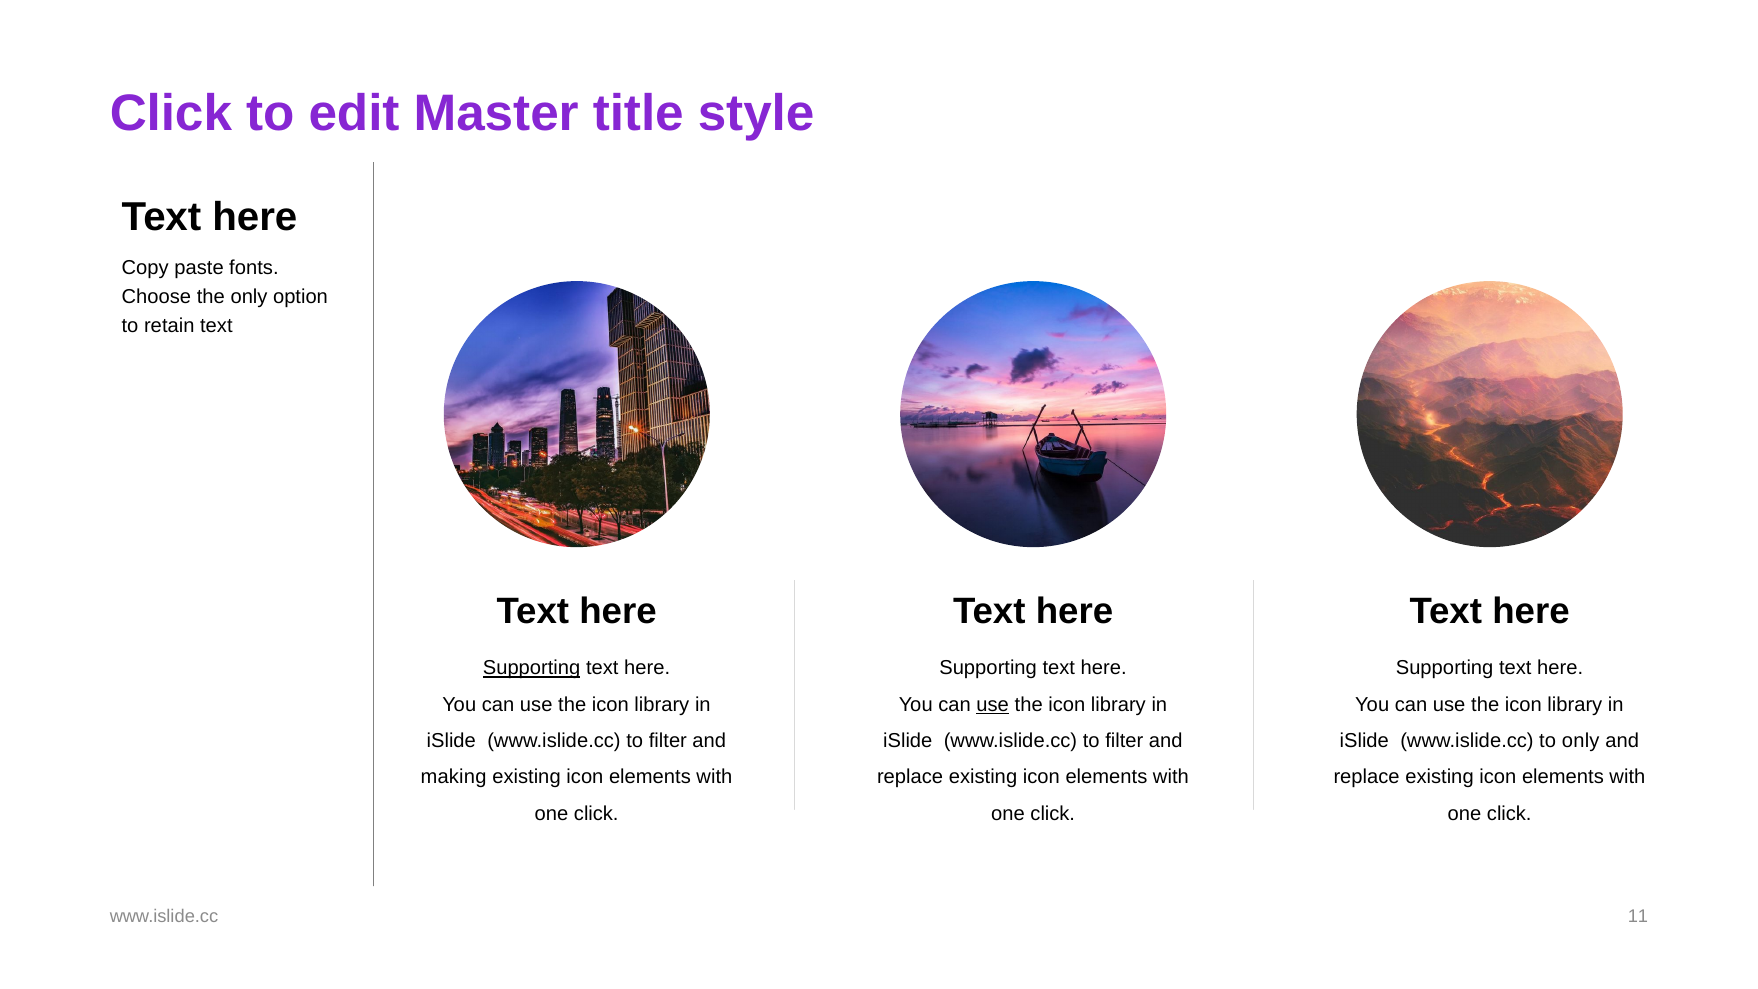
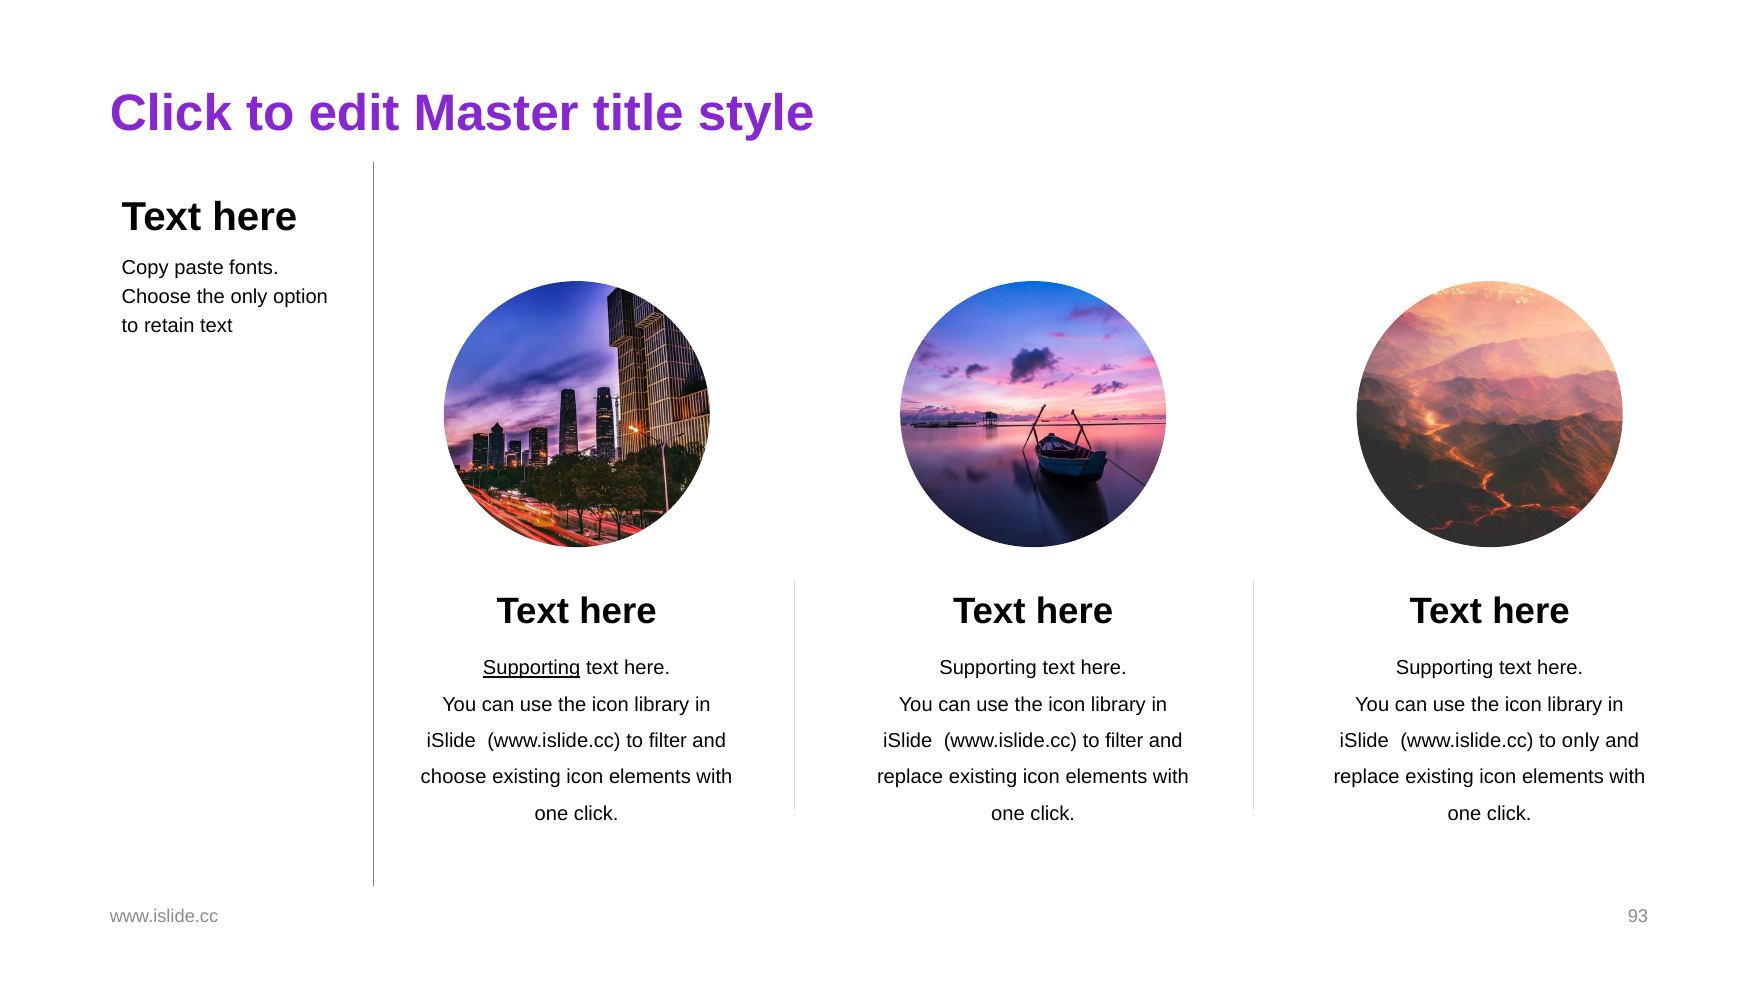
use at (993, 705) underline: present -> none
making at (454, 777): making -> choose
11: 11 -> 93
